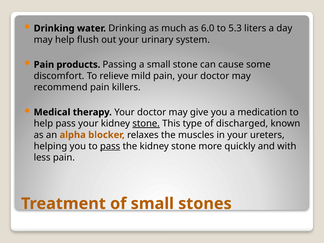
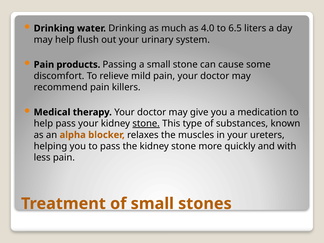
6.0: 6.0 -> 4.0
5.3: 5.3 -> 6.5
discharged: discharged -> substances
pass at (110, 146) underline: present -> none
